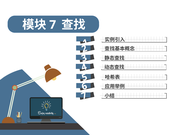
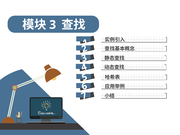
7 at (53, 25): 7 -> 3
